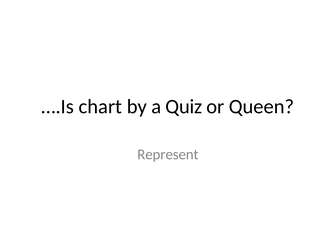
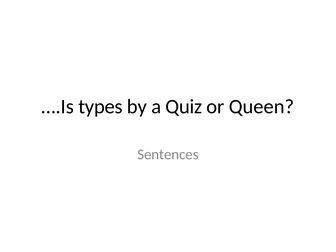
chart: chart -> types
Represent: Represent -> Sentences
